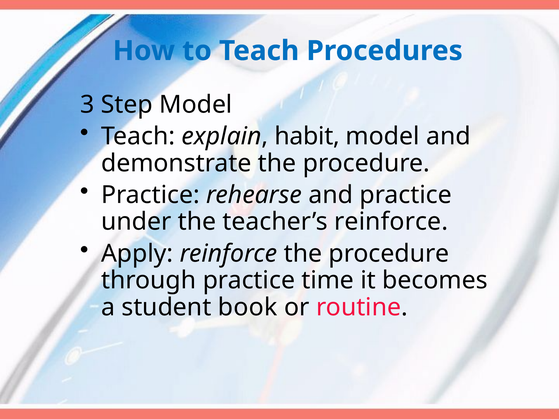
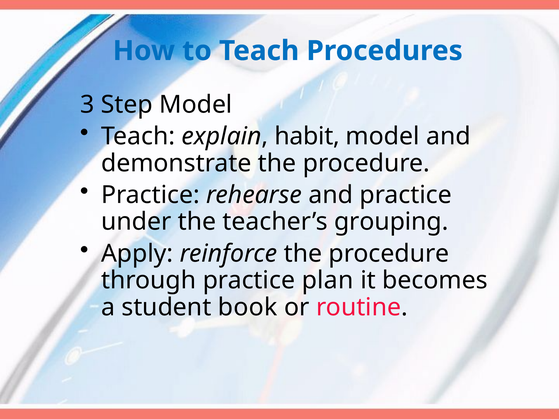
teacher’s reinforce: reinforce -> grouping
time: time -> plan
